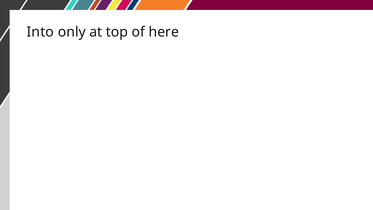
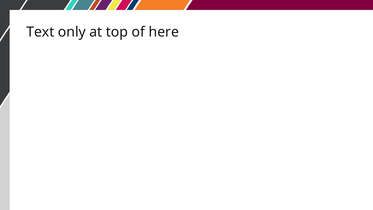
Into: Into -> Text
